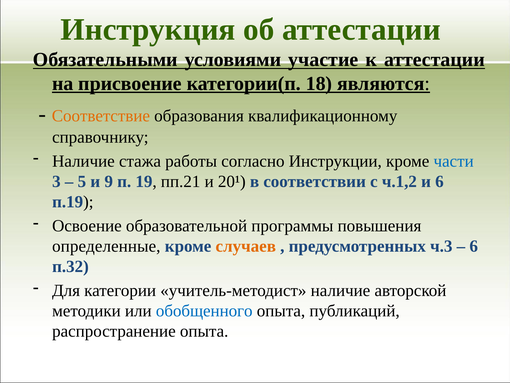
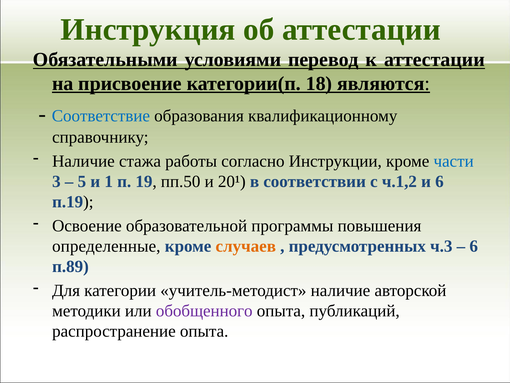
участие: участие -> перевод
Соответствие colour: orange -> blue
9: 9 -> 1
пп.21: пп.21 -> пп.50
п.32: п.32 -> п.89
обобщенного colour: blue -> purple
